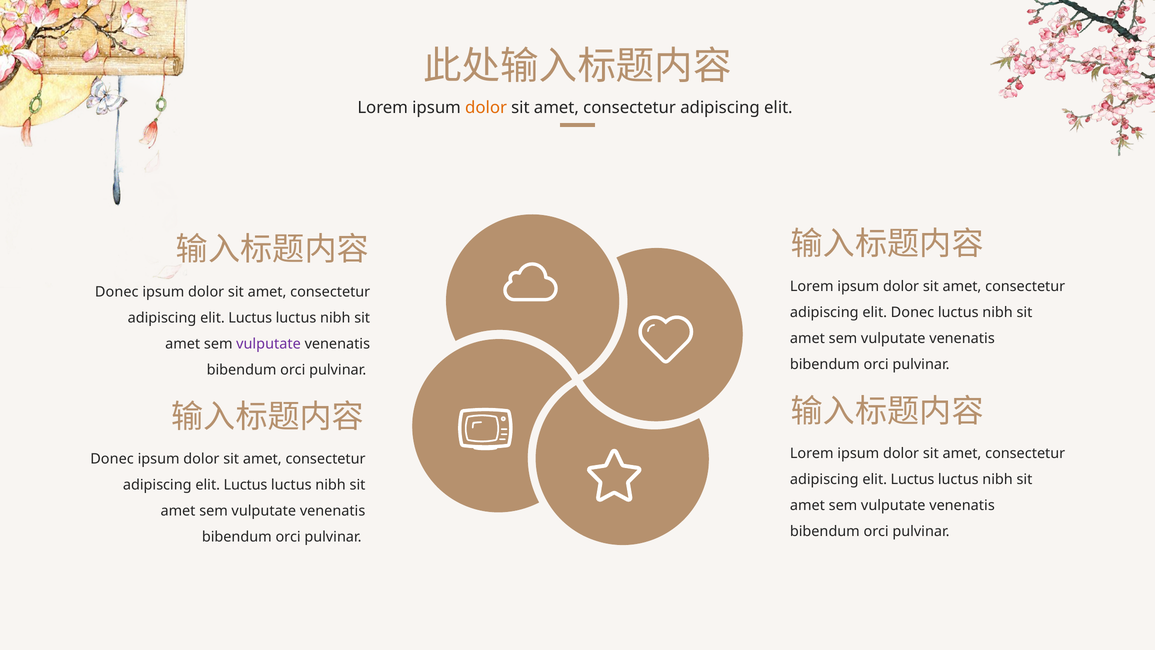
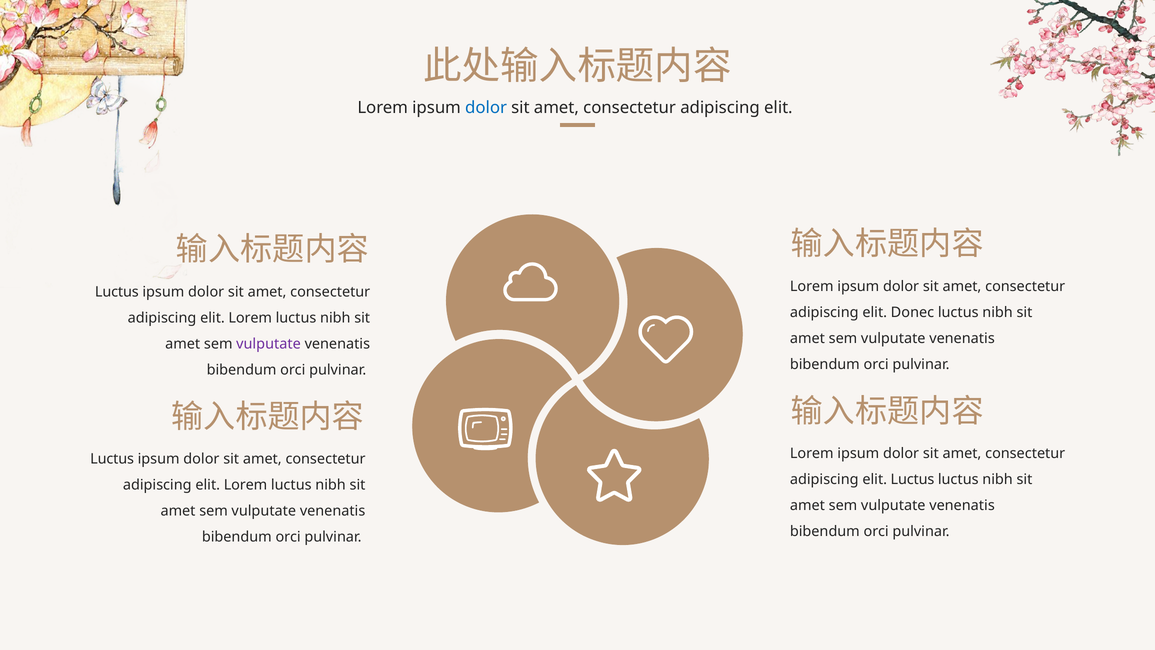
dolor at (486, 107) colour: orange -> blue
Donec at (117, 292): Donec -> Luctus
Luctus at (250, 318): Luctus -> Lorem
Donec at (112, 459): Donec -> Luctus
Luctus at (246, 485): Luctus -> Lorem
